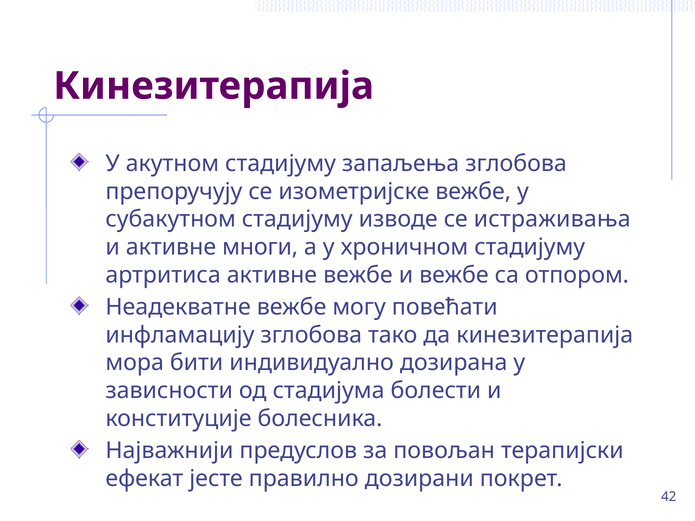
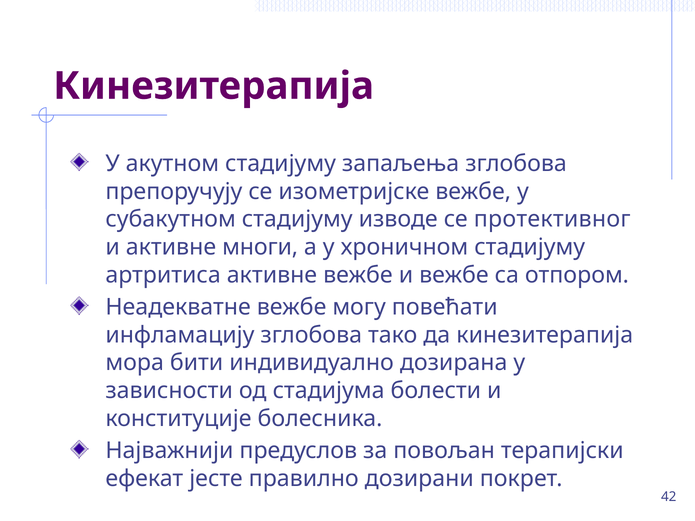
истраживања: истраживања -> протективног
